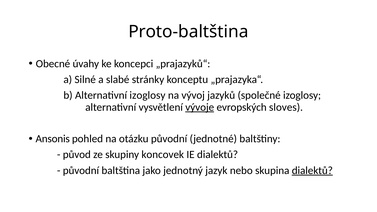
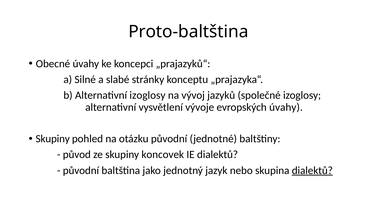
vývoje underline: present -> none
evropských sloves: sloves -> úvahy
Ansonis at (53, 139): Ansonis -> Skupiny
